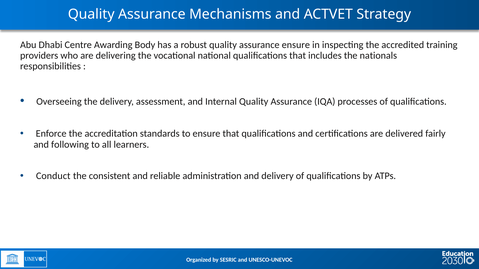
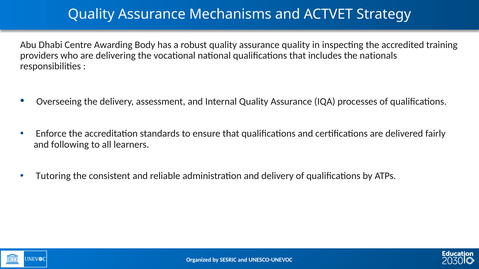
assurance ensure: ensure -> quality
Conduct: Conduct -> Tutoring
